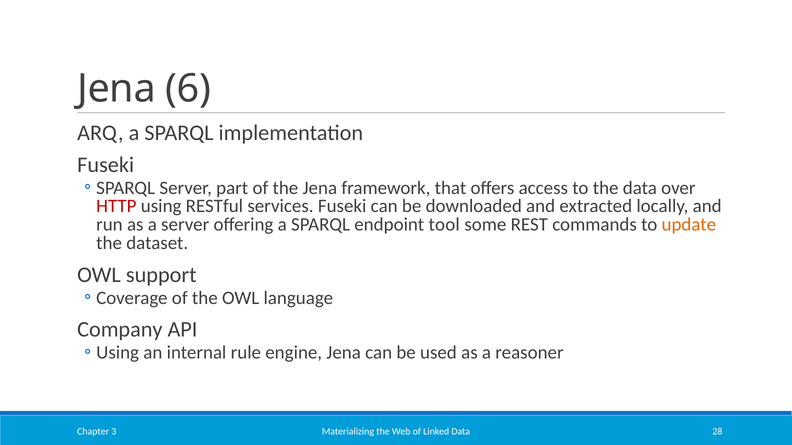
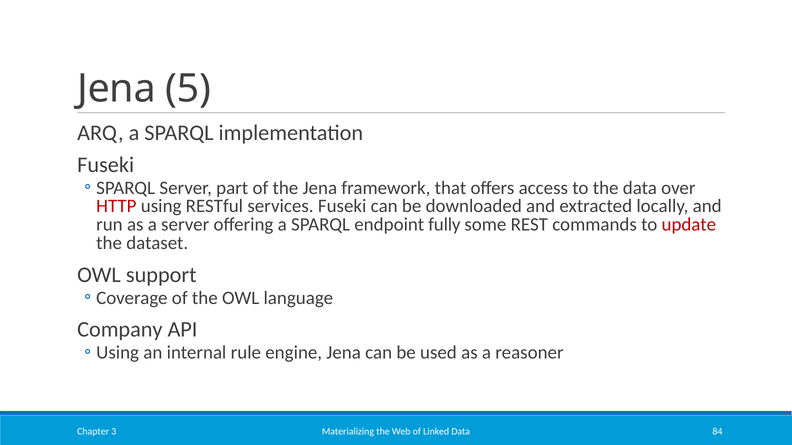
6: 6 -> 5
tool: tool -> fully
update colour: orange -> red
28: 28 -> 84
